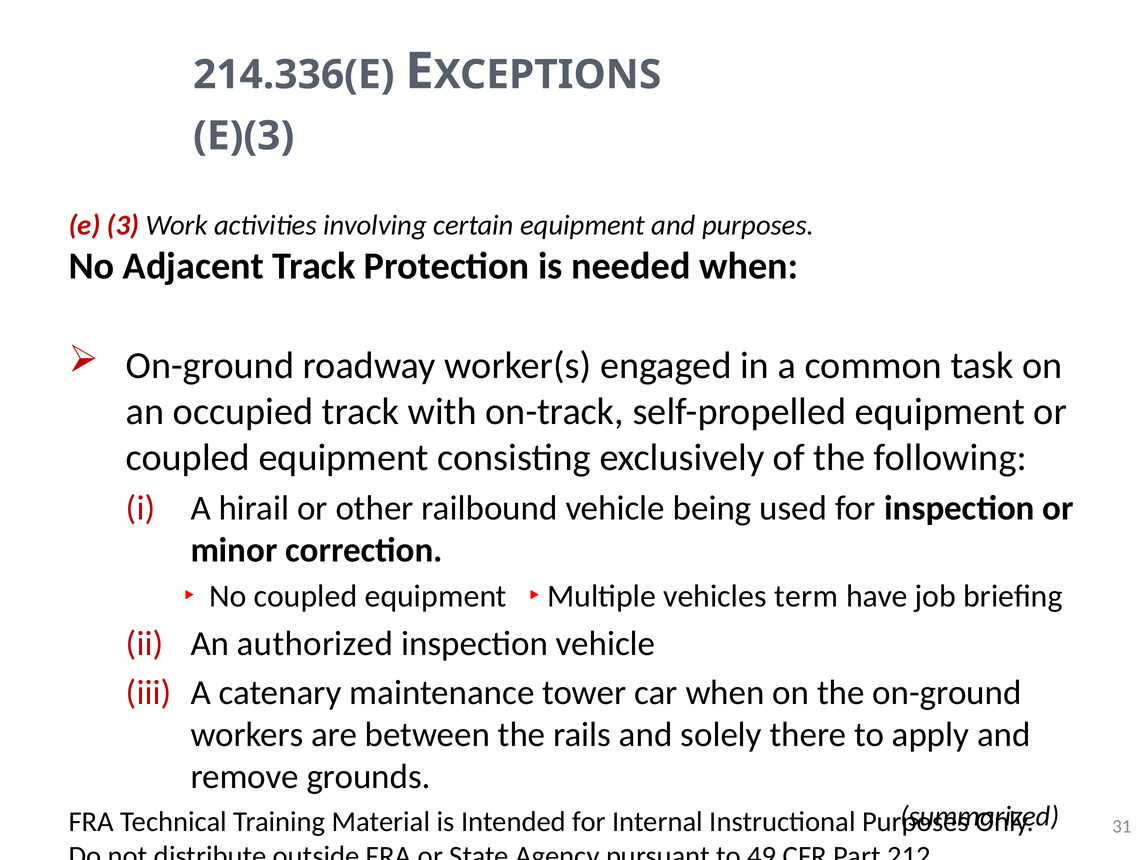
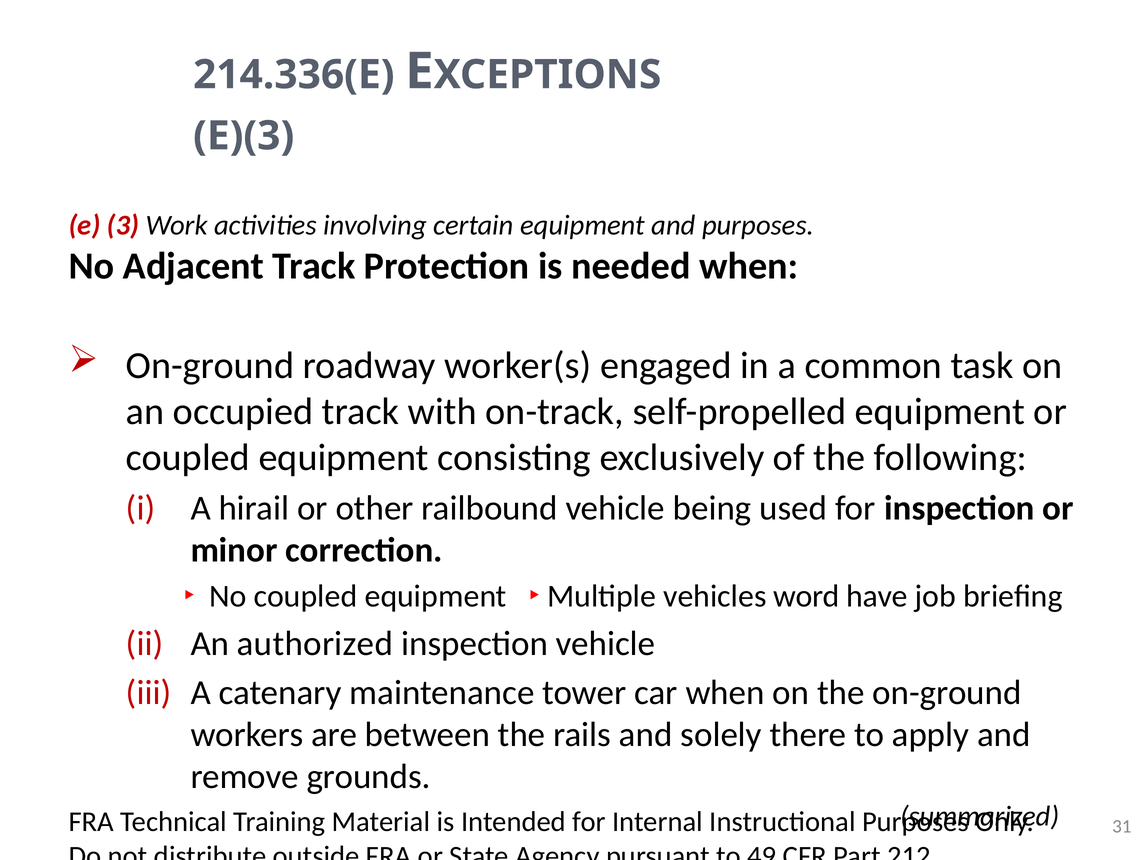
term: term -> word
